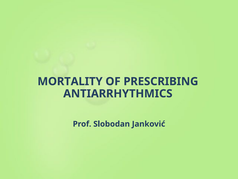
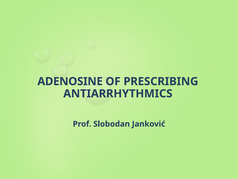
MORTALITY: MORTALITY -> ADENOSINE
